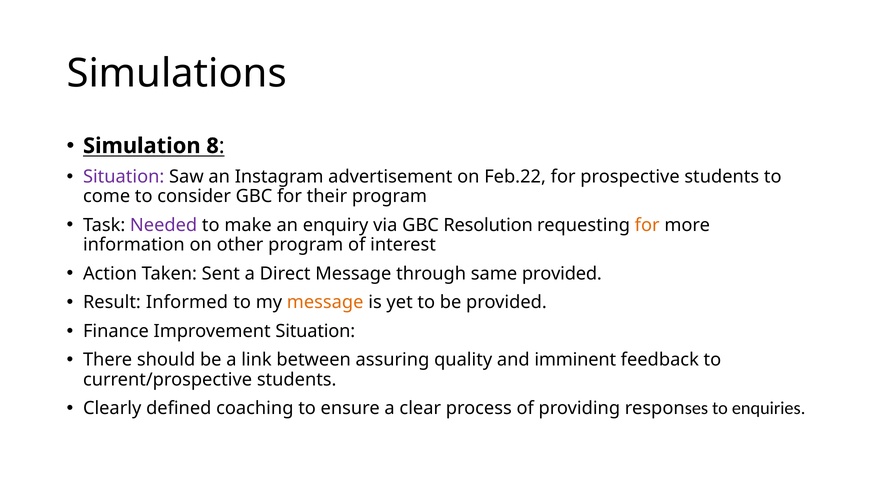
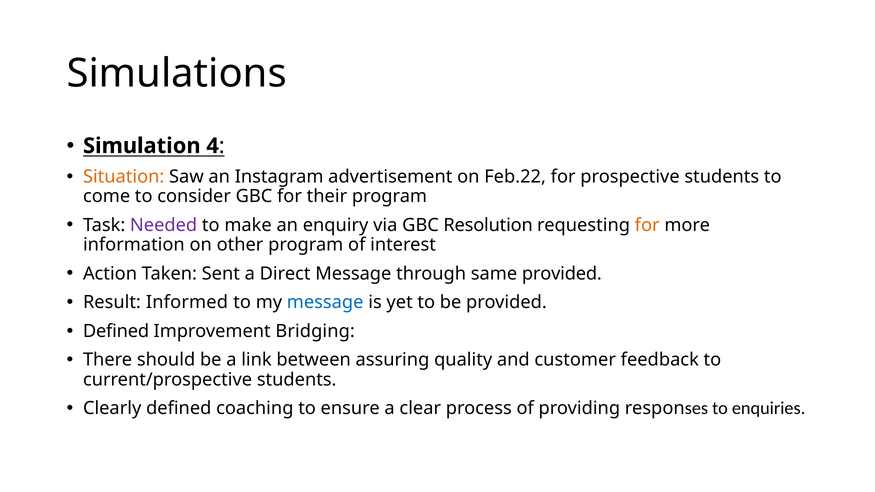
8: 8 -> 4
Situation at (124, 177) colour: purple -> orange
message at (325, 302) colour: orange -> blue
Finance at (116, 331): Finance -> Defined
Improvement Situation: Situation -> Bridging
imminent: imminent -> customer
